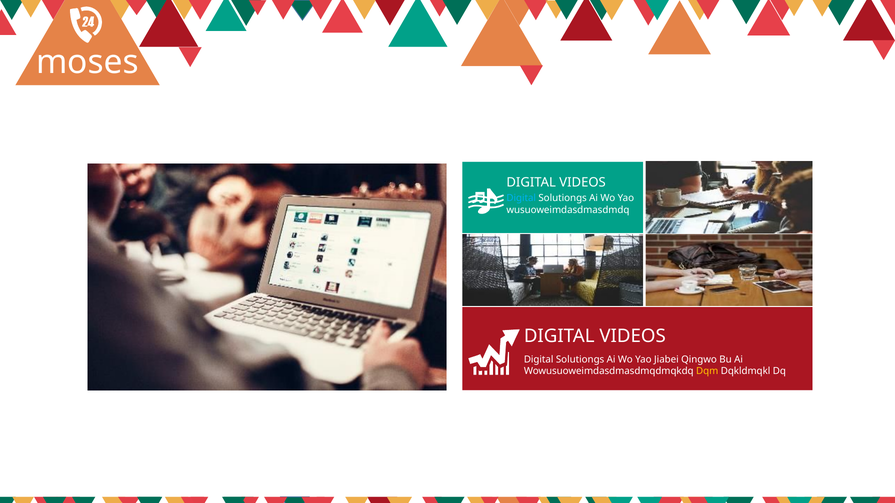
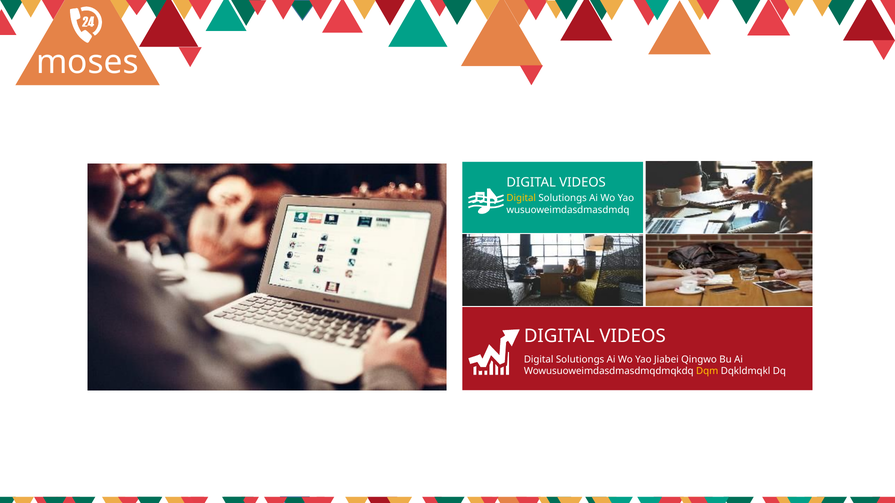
Digital at (521, 198) colour: light blue -> yellow
